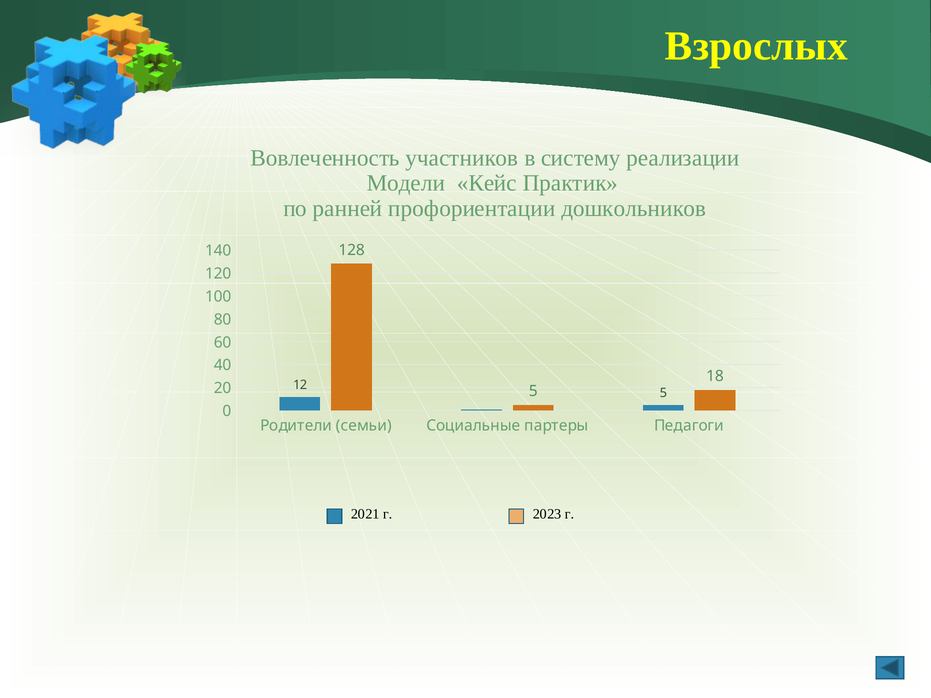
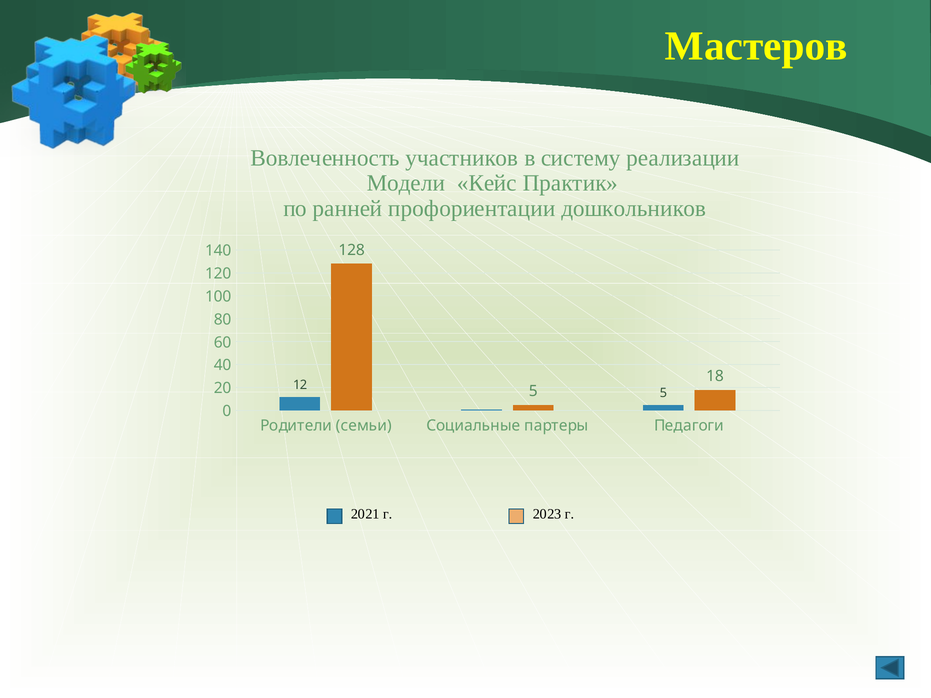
Взрослых: Взрослых -> Мастеров
